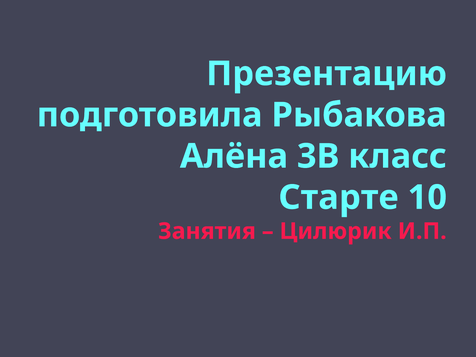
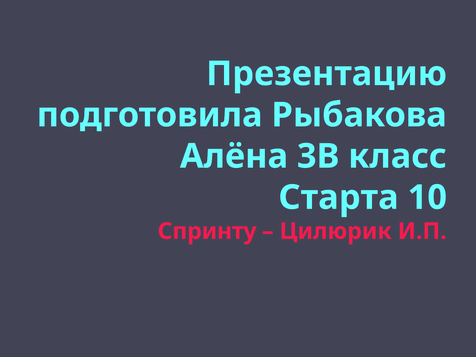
Старте: Старте -> Старта
Занятия: Занятия -> Спринту
